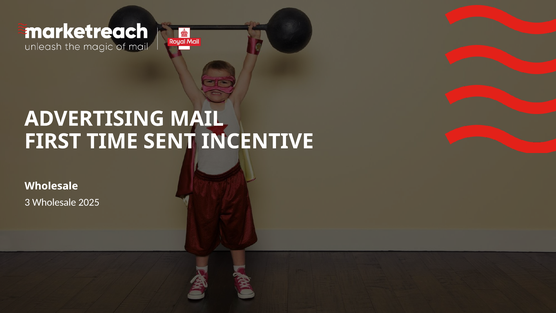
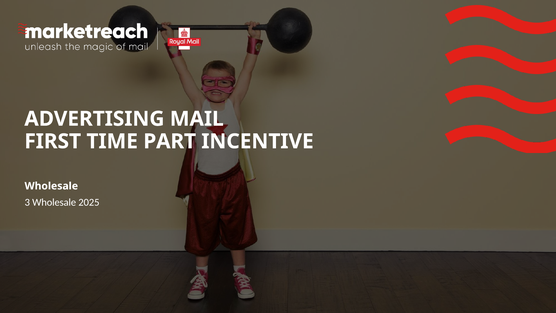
SENT: SENT -> PART
